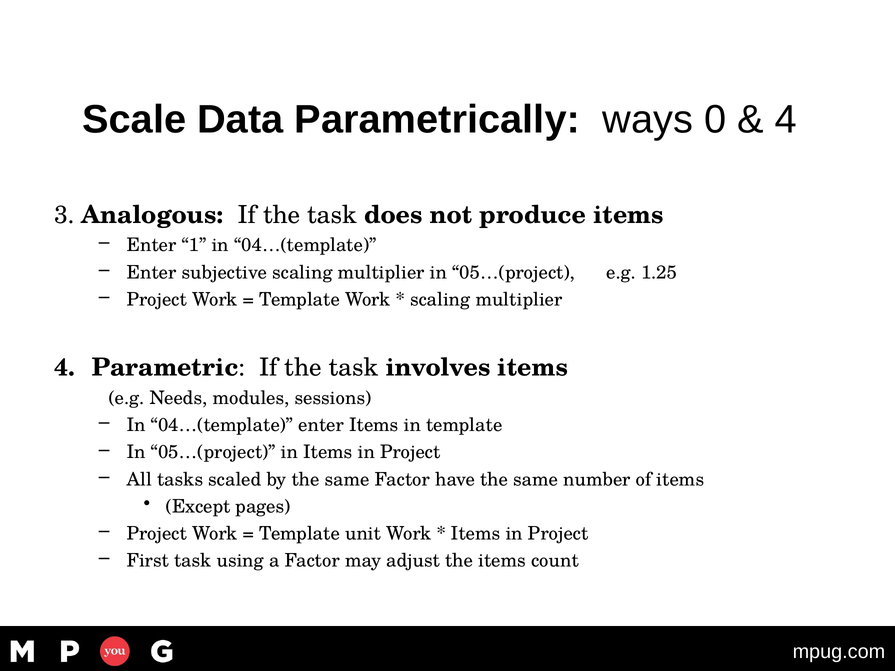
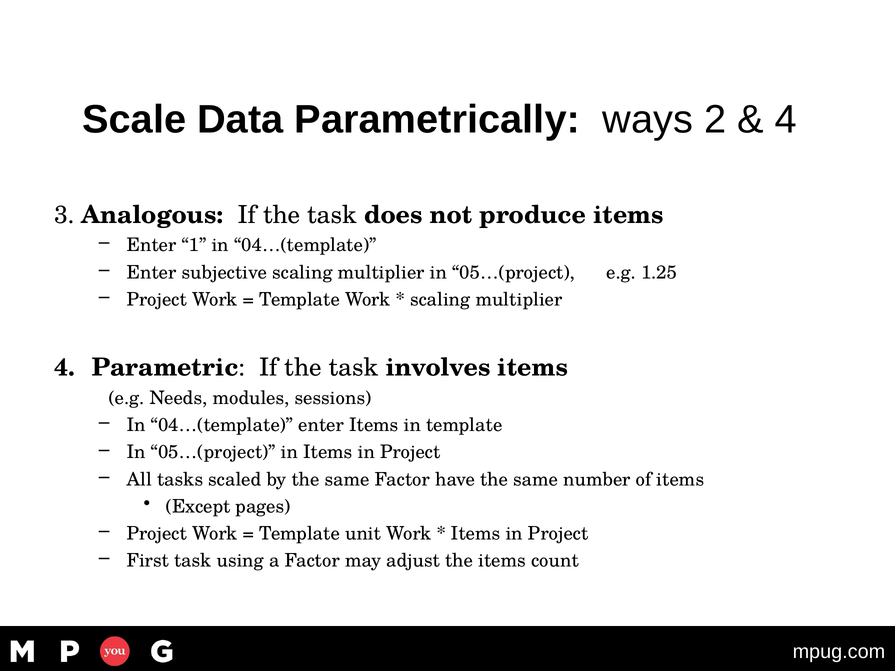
0: 0 -> 2
